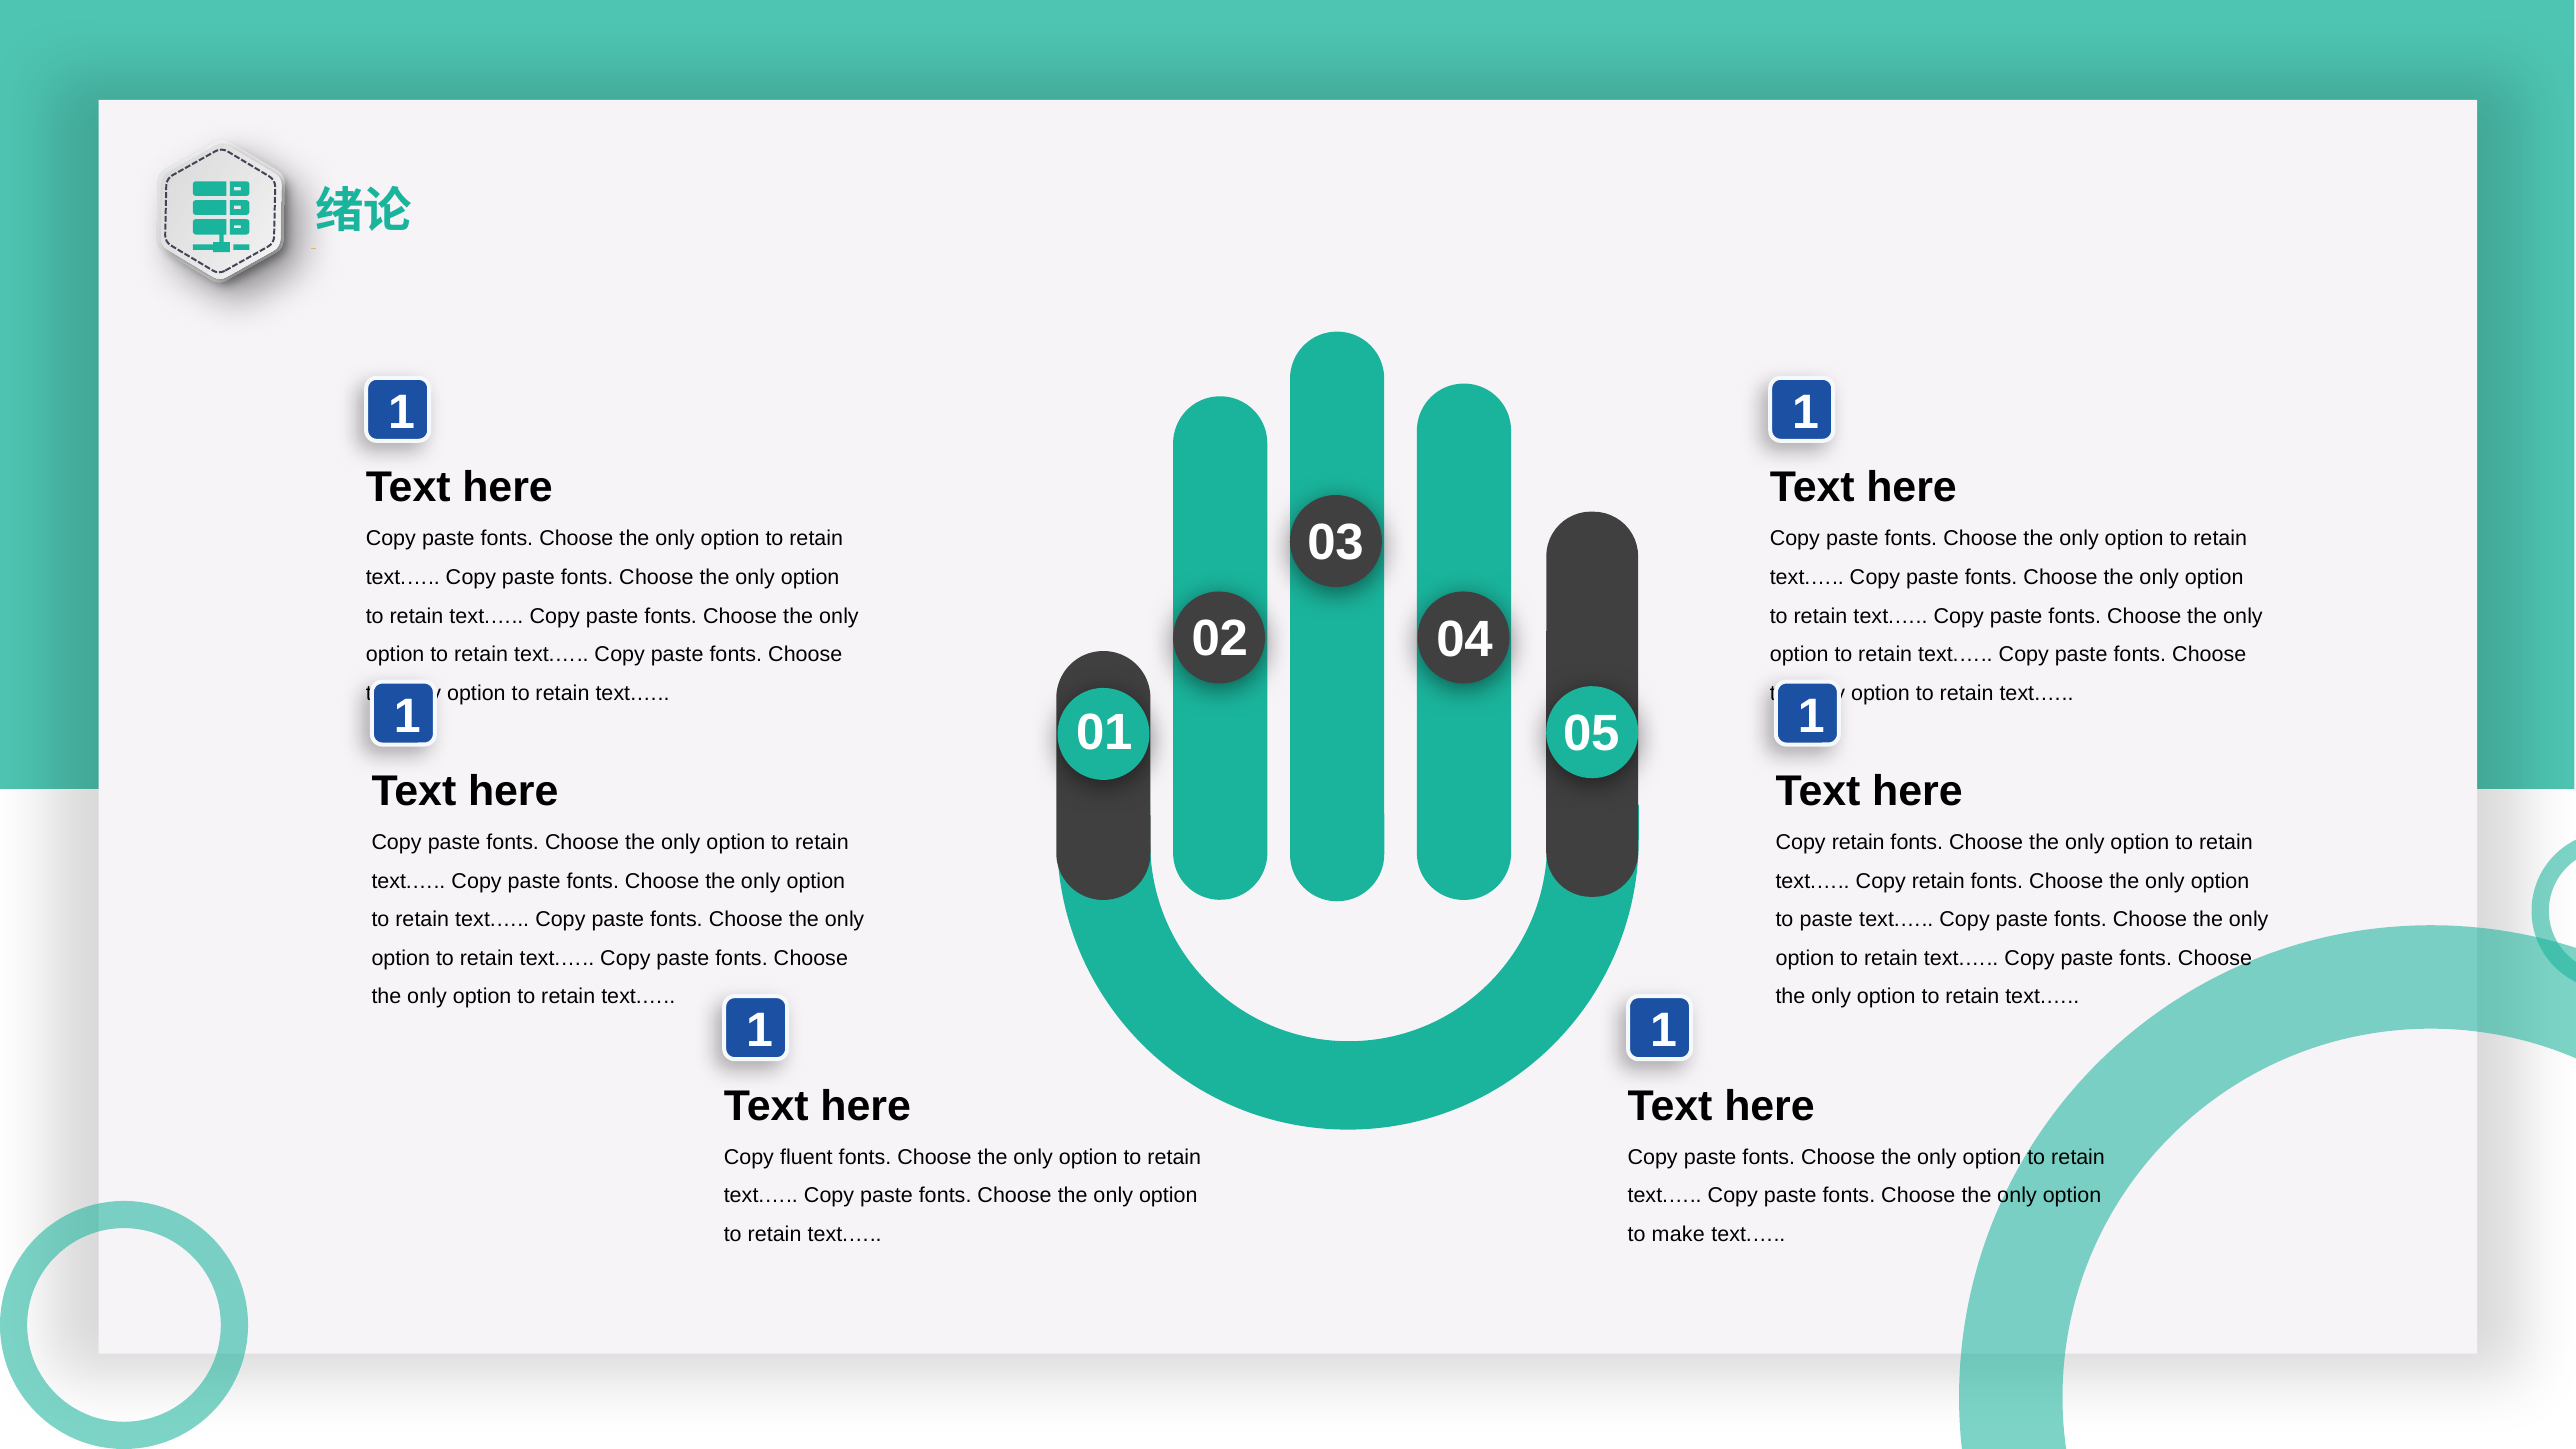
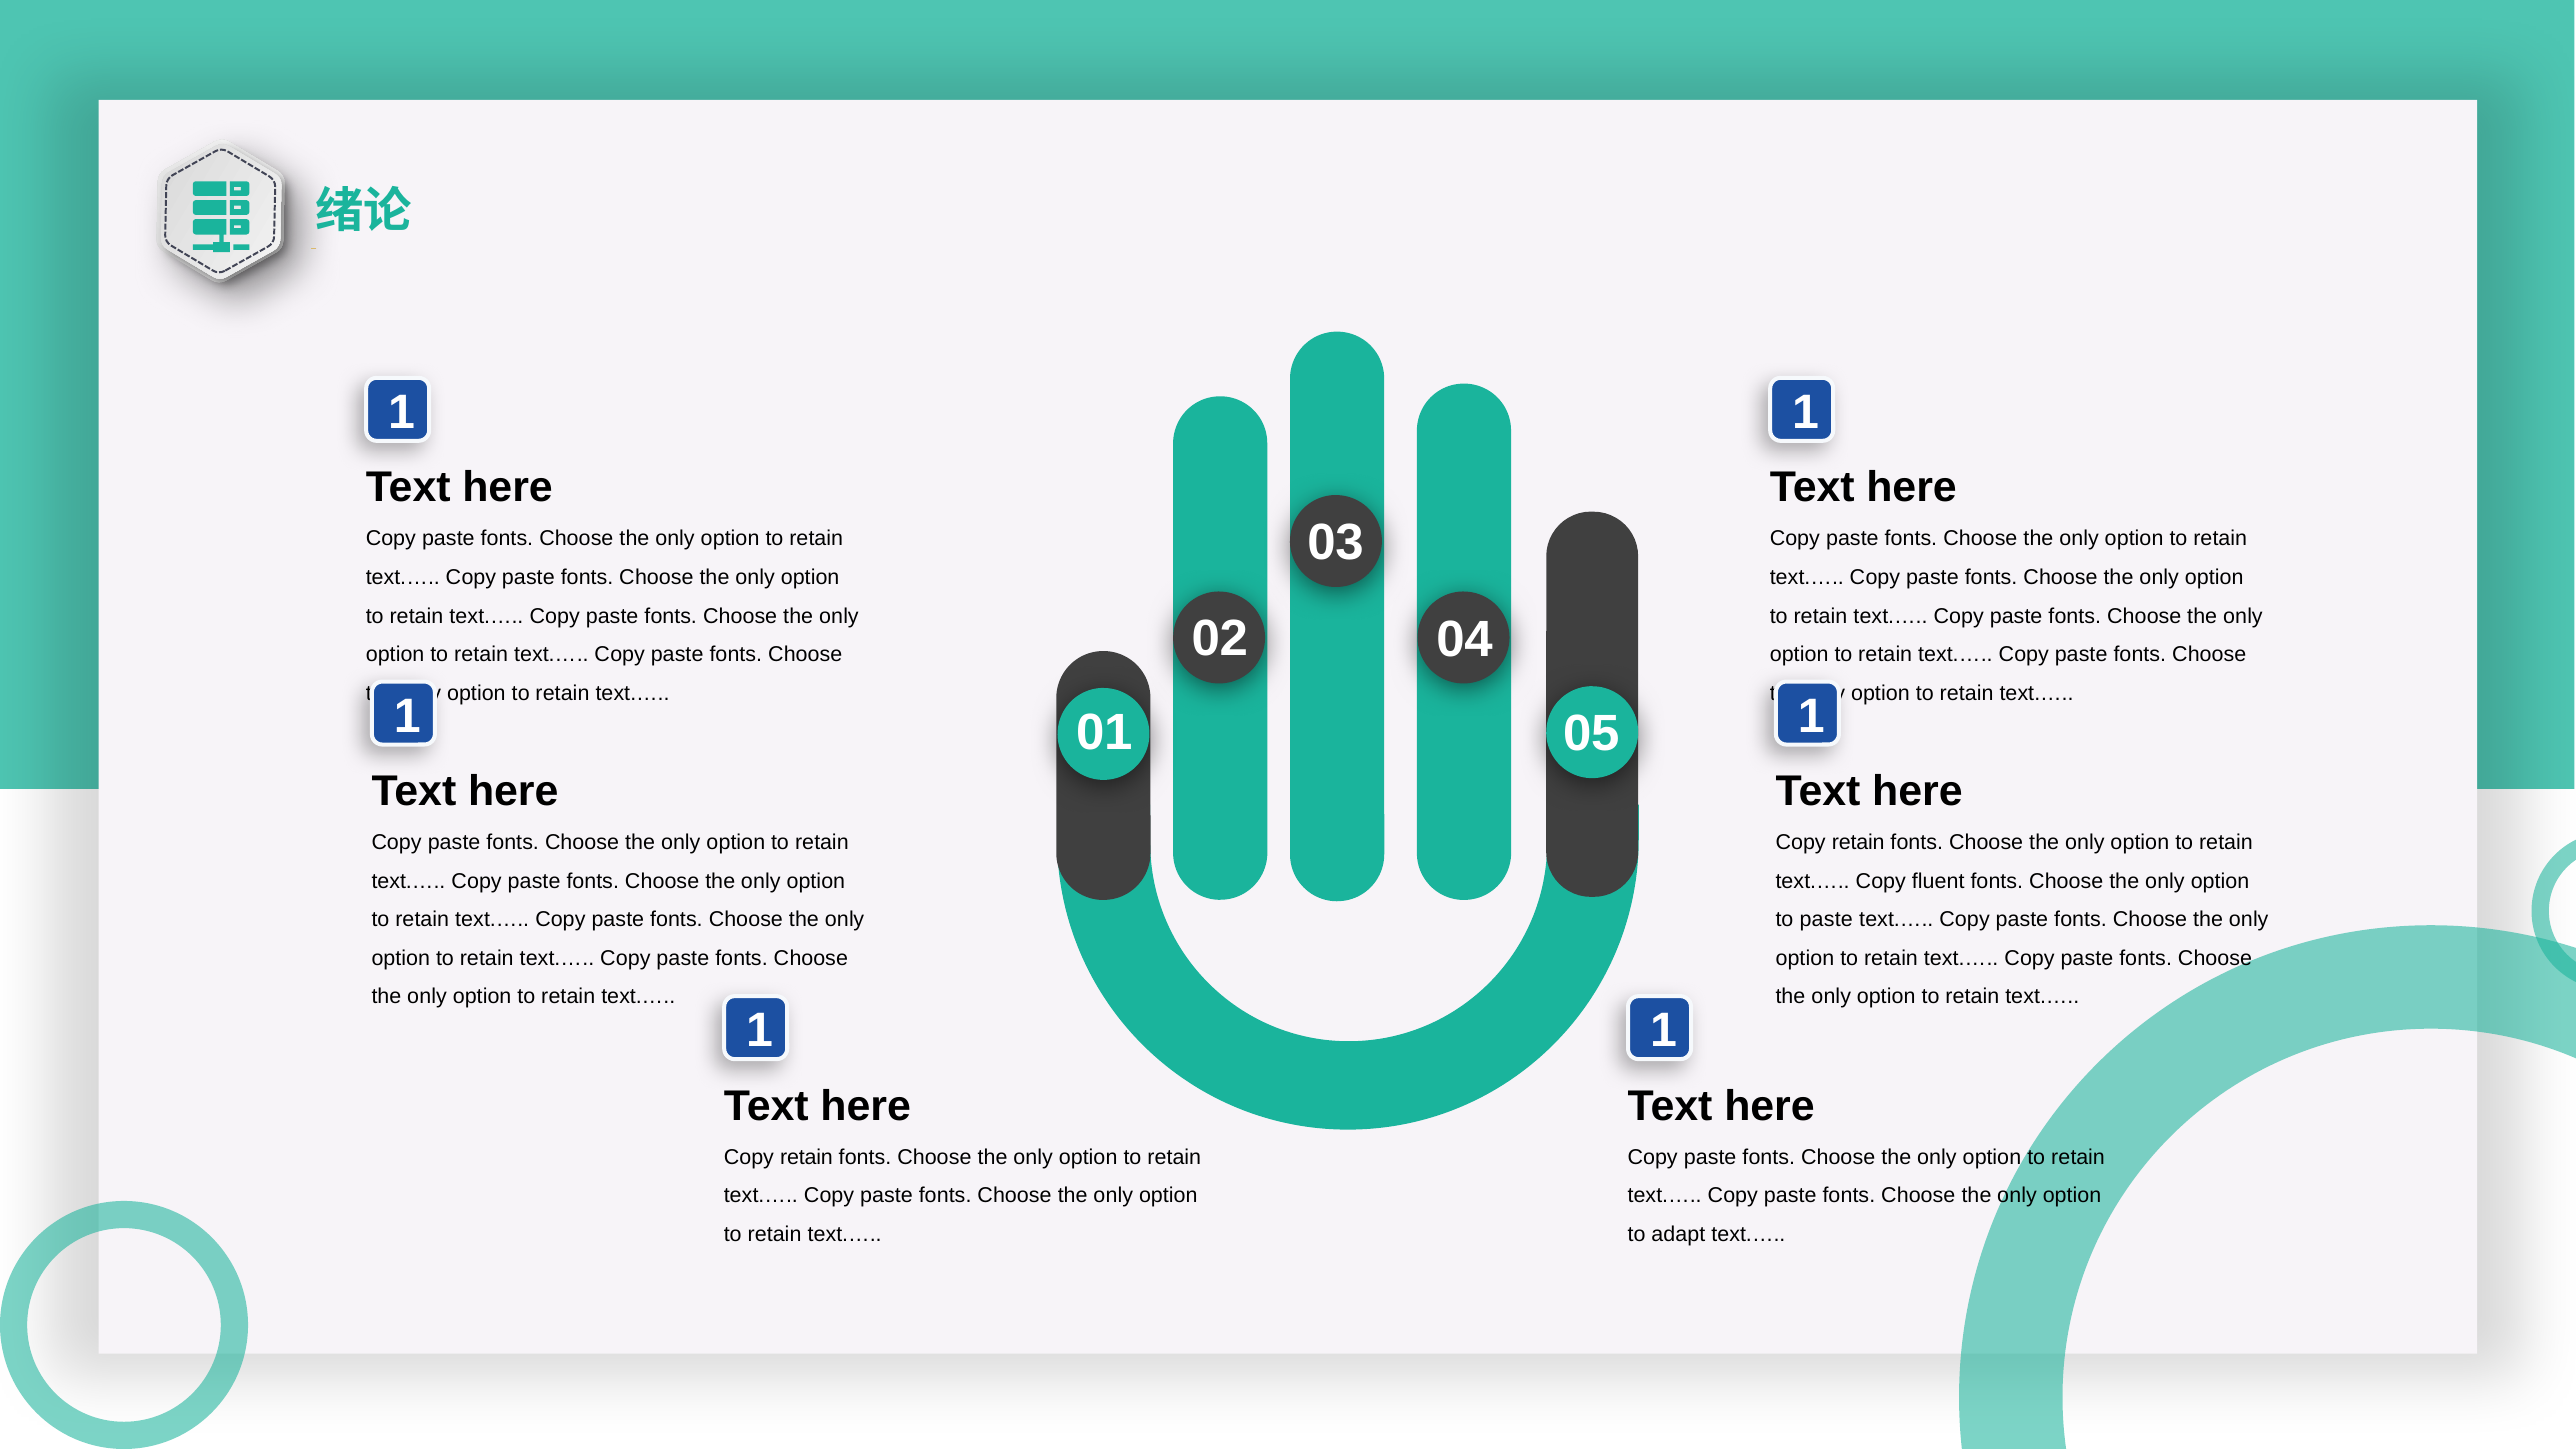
text.… Copy retain: retain -> fluent
fluent at (806, 1157): fluent -> retain
make: make -> adapt
